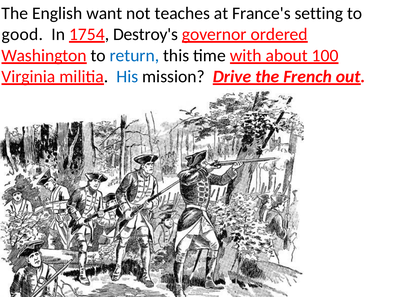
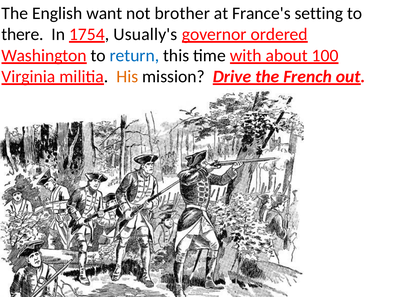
teaches: teaches -> brother
good: good -> there
Destroy's: Destroy's -> Usually's
His colour: blue -> orange
